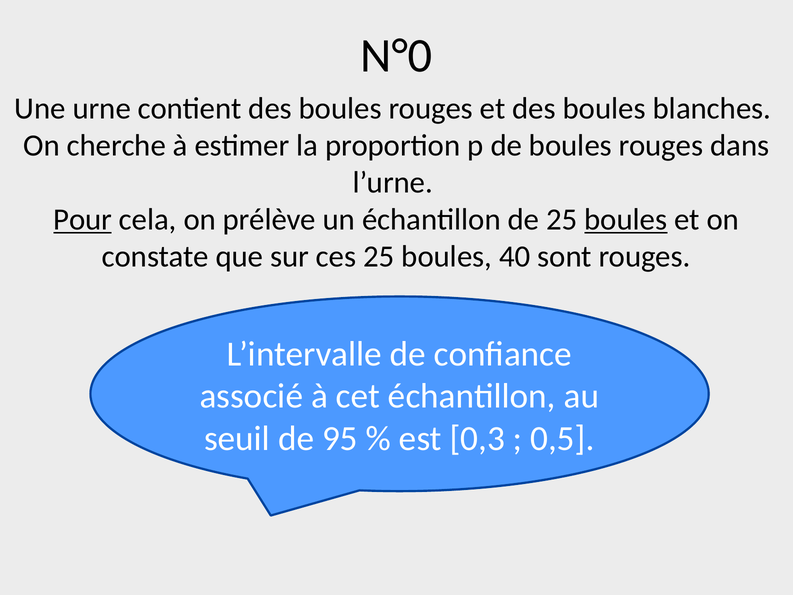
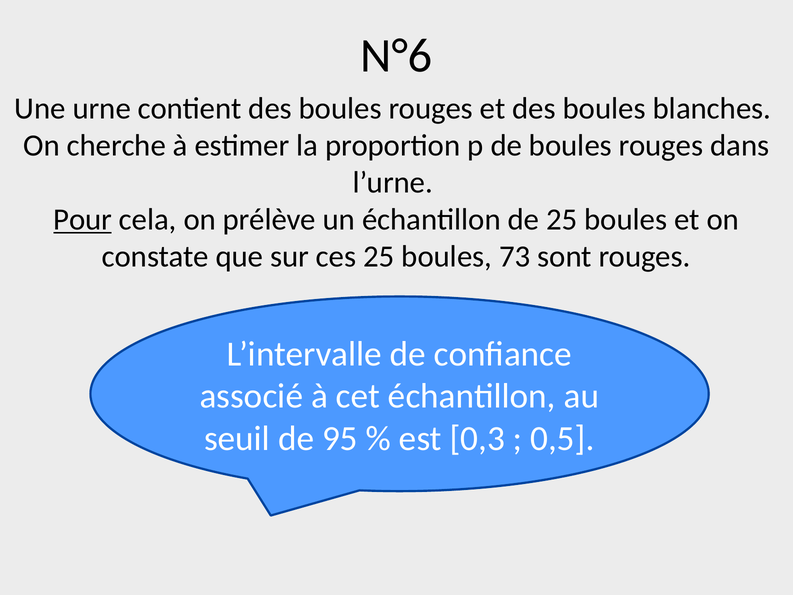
N°0: N°0 -> N°6
boules at (626, 219) underline: present -> none
40: 40 -> 73
